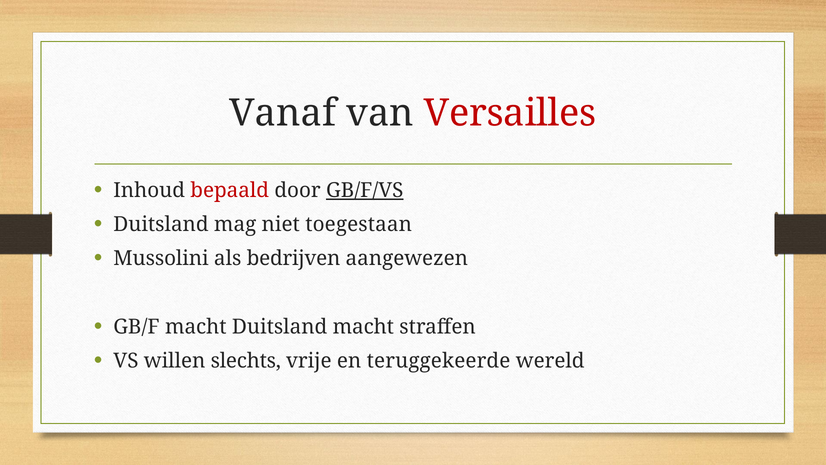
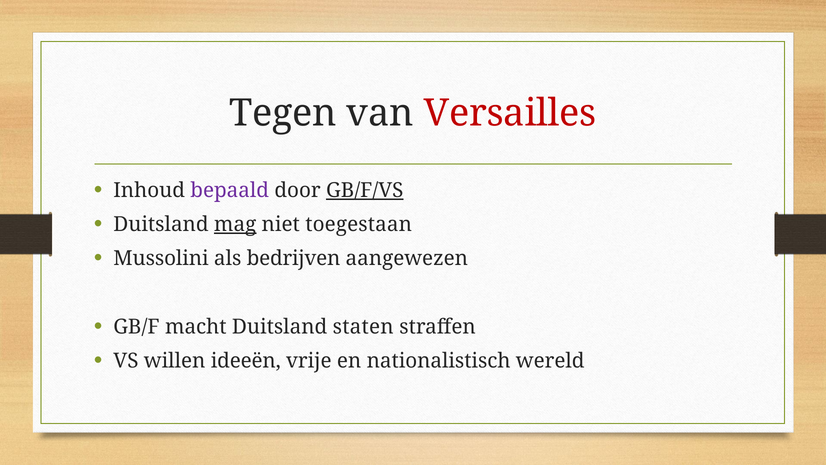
Vanaf: Vanaf -> Tegen
bepaald colour: red -> purple
mag underline: none -> present
Duitsland macht: macht -> staten
slechts: slechts -> ideeën
teruggekeerde: teruggekeerde -> nationalistisch
